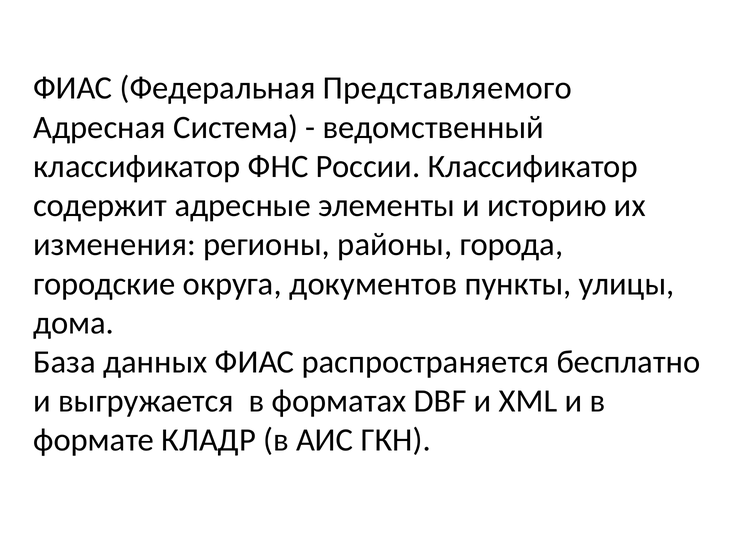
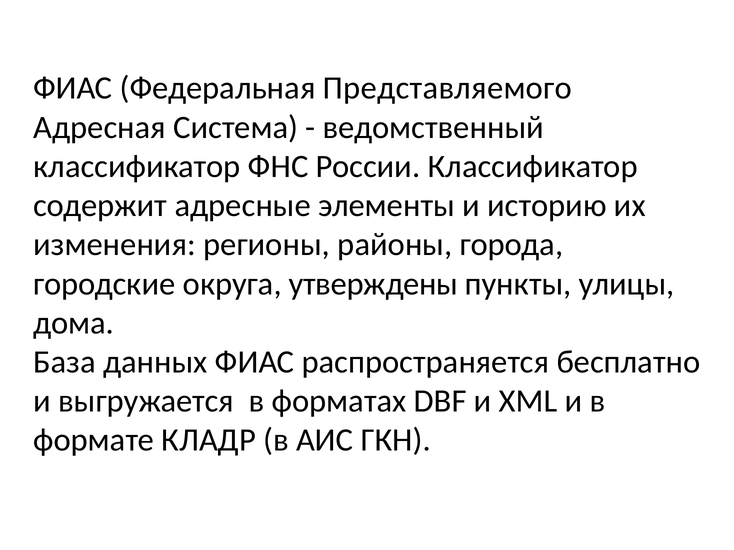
документов: документов -> утверждены
